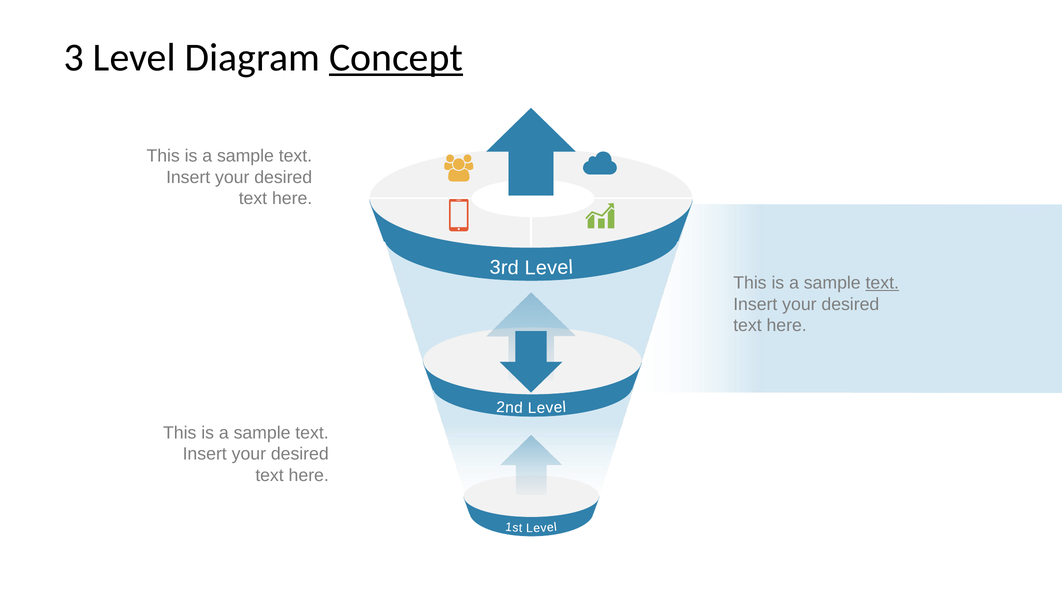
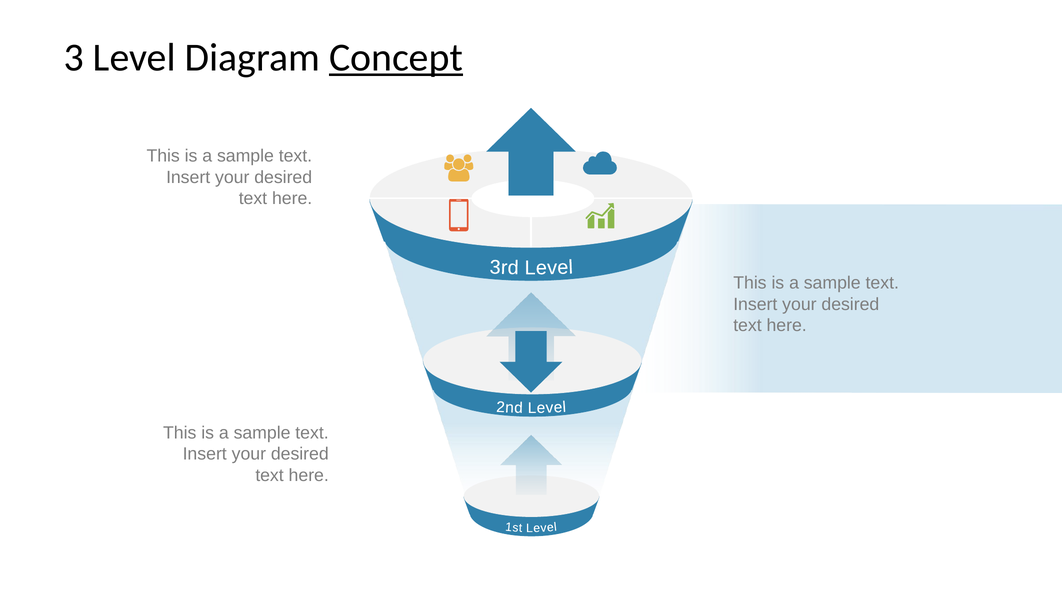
text at (882, 283) underline: present -> none
